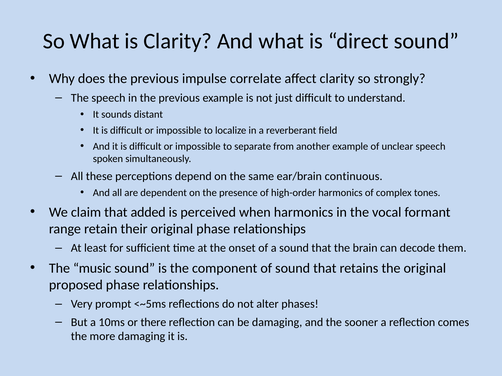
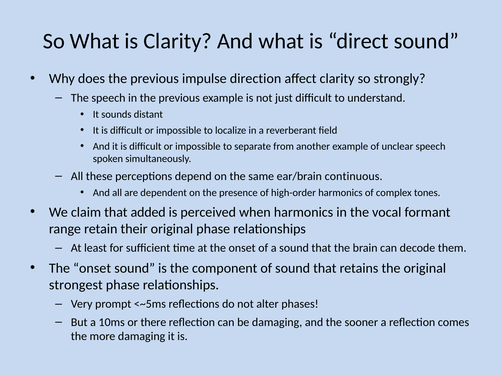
correlate: correlate -> direction
music at (92, 268): music -> onset
proposed: proposed -> strongest
